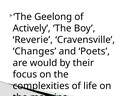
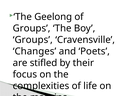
Actively at (32, 28): Actively -> Groups
Reverie at (33, 40): Reverie -> Groups
would: would -> stifled
